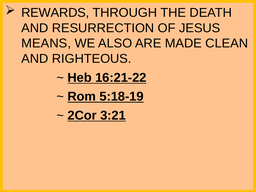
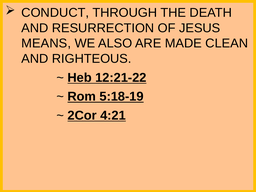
REWARDS: REWARDS -> CONDUCT
16:21-22: 16:21-22 -> 12:21-22
3:21: 3:21 -> 4:21
